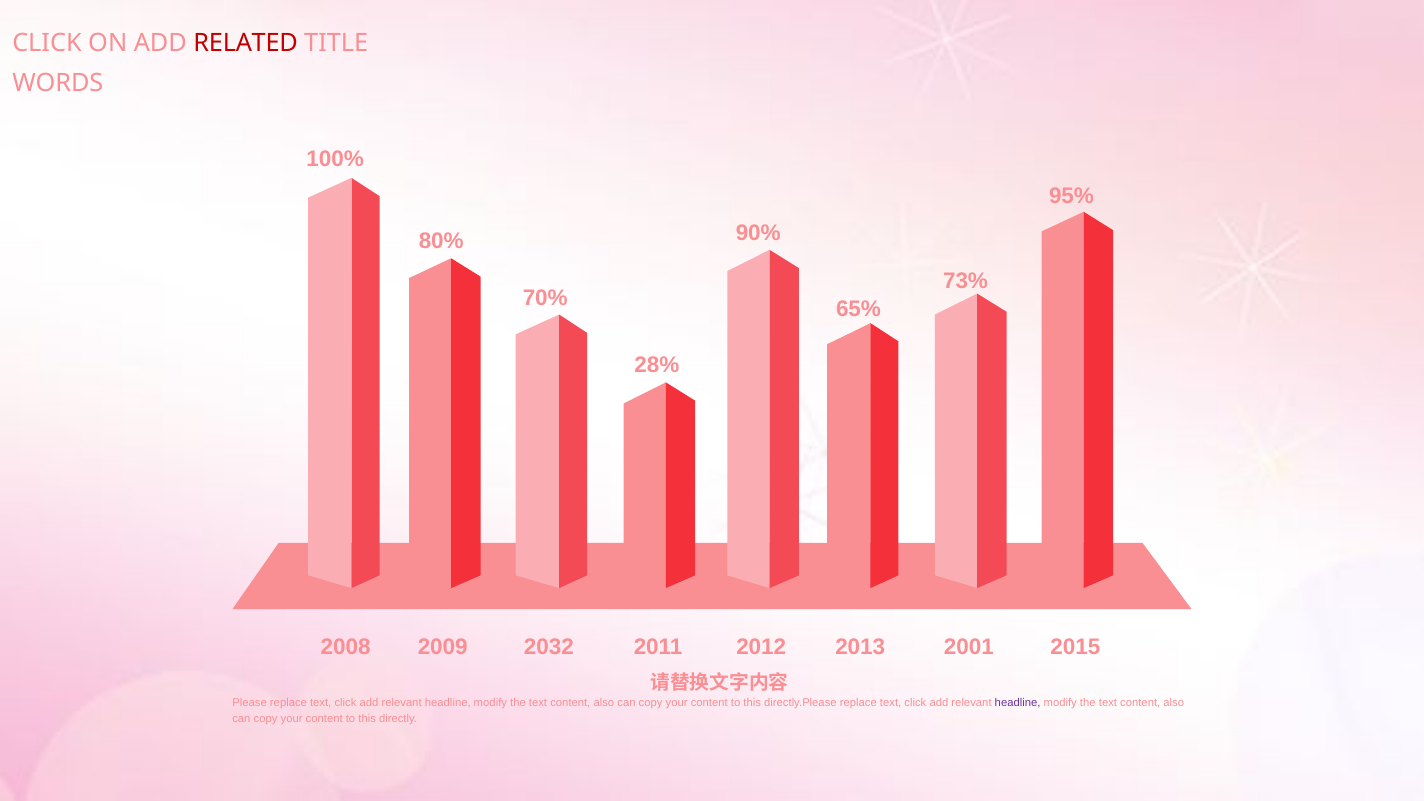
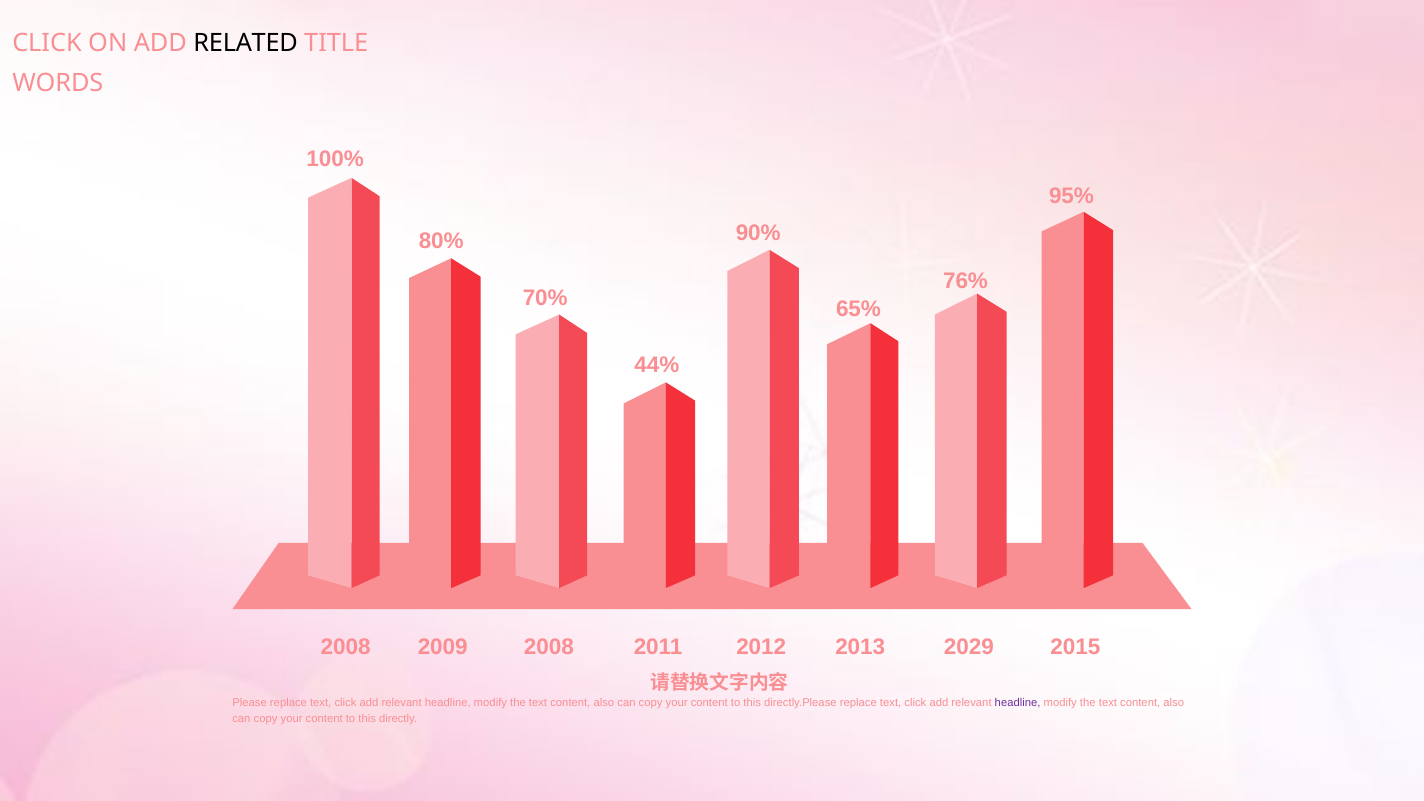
RELATED colour: red -> black
73%: 73% -> 76%
28%: 28% -> 44%
2032 at (549, 647): 2032 -> 2008
2001: 2001 -> 2029
